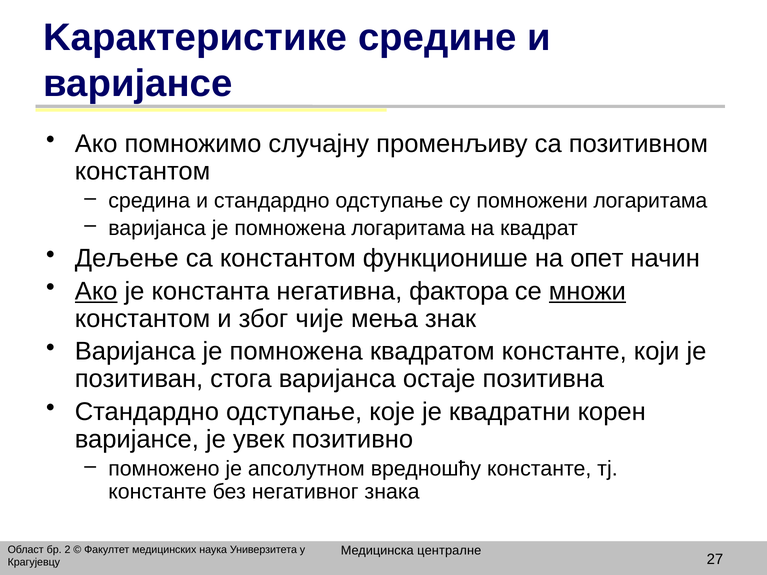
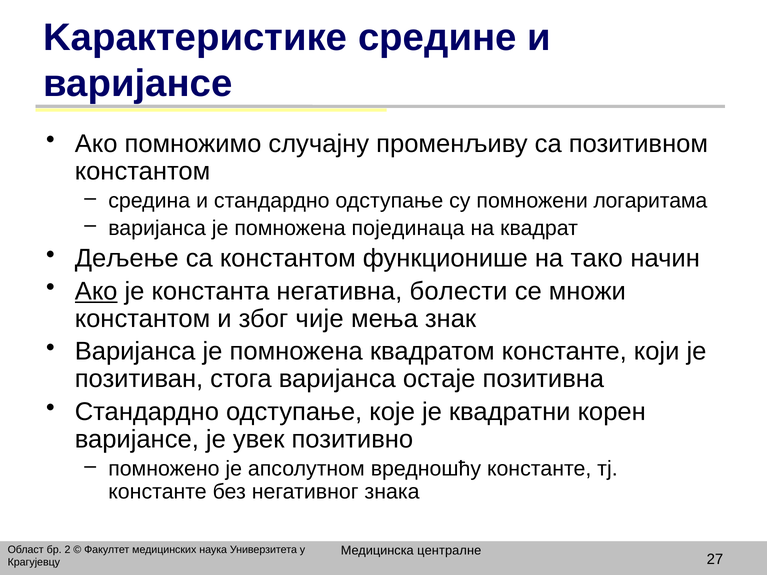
помножена логаритама: логаритама -> појединаца
опет: опет -> тако
фактора: фактора -> болести
множи underline: present -> none
